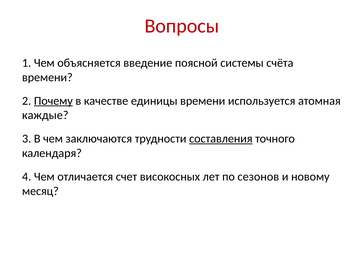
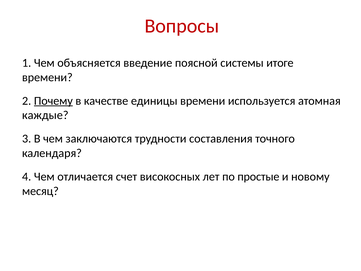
счёта: счёта -> итоге
составления underline: present -> none
сезонов: сезонов -> простые
